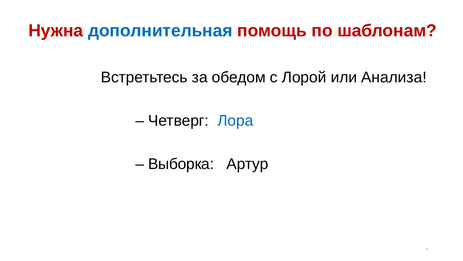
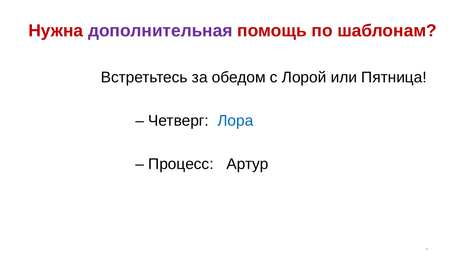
дополнительная colour: blue -> purple
Анализа: Анализа -> Пятница
Выборка: Выборка -> Процесс
